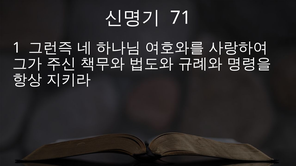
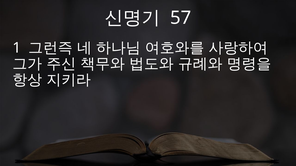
71: 71 -> 57
